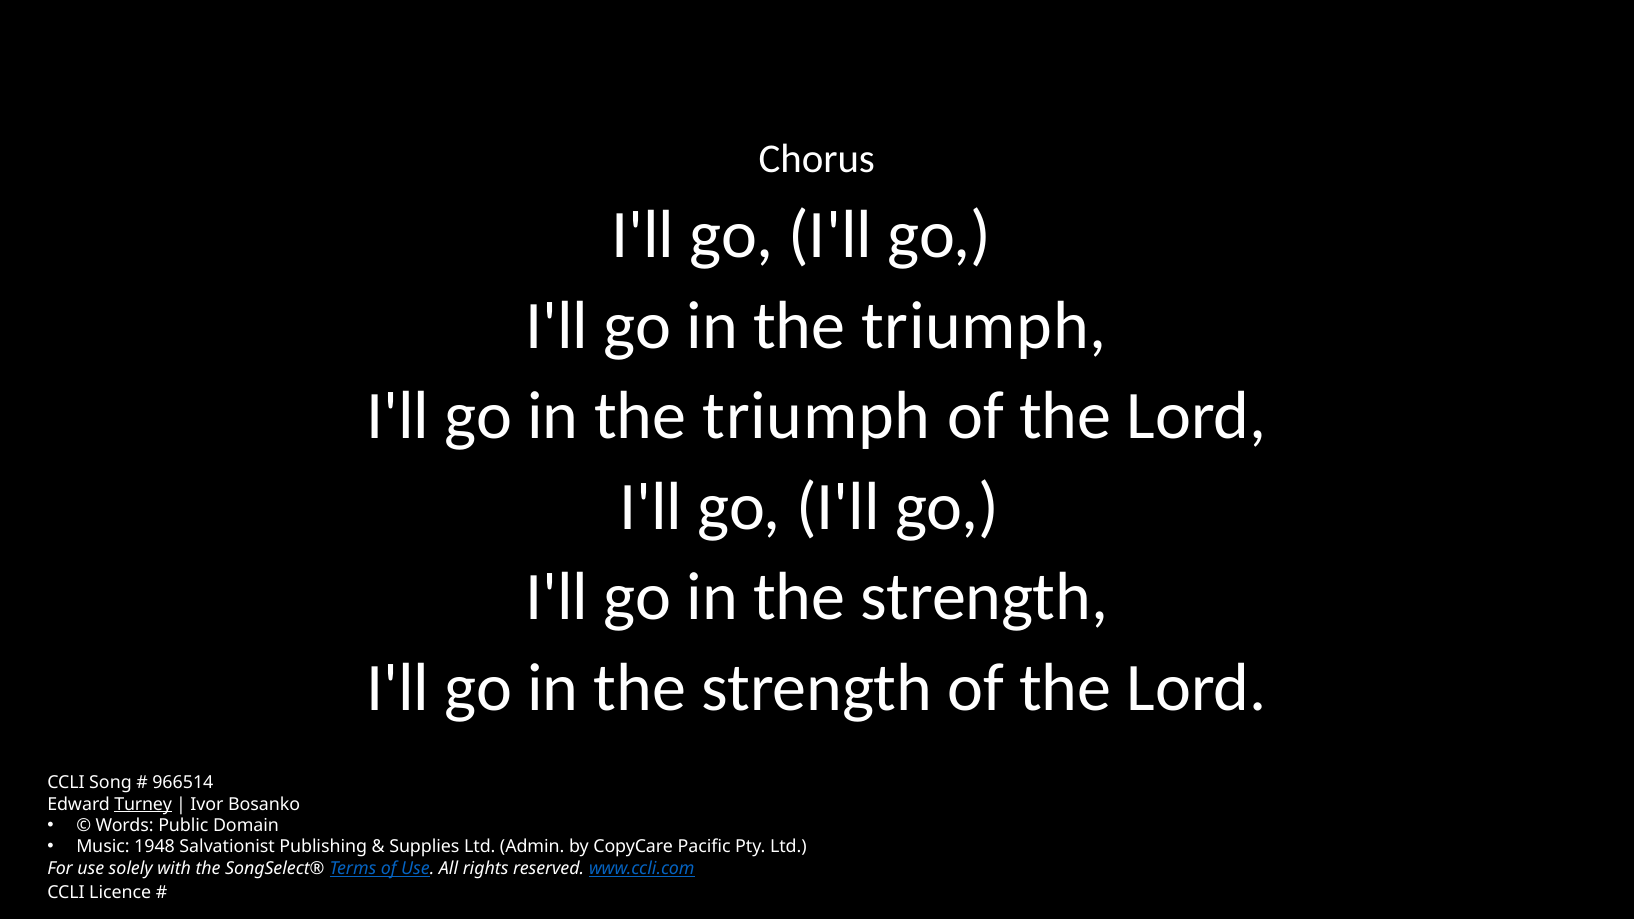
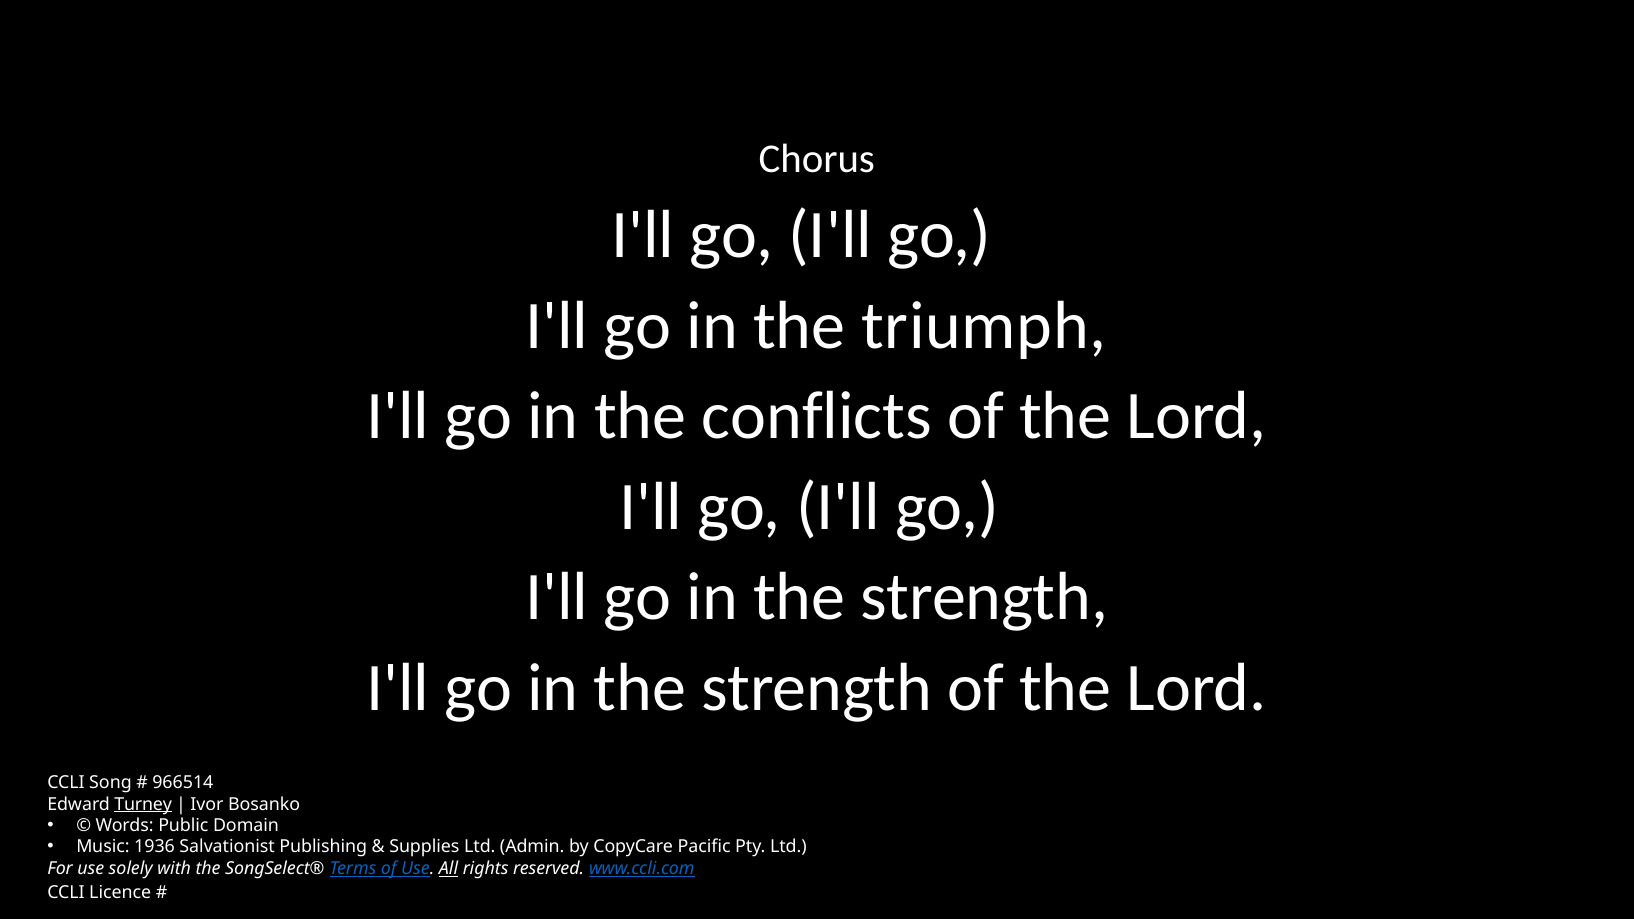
triumph at (817, 416): triumph -> conflicts
1948: 1948 -> 1936
All underline: none -> present
